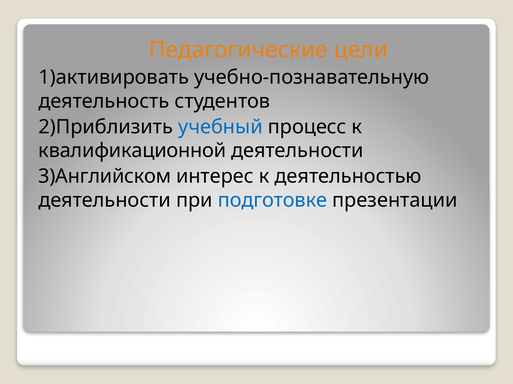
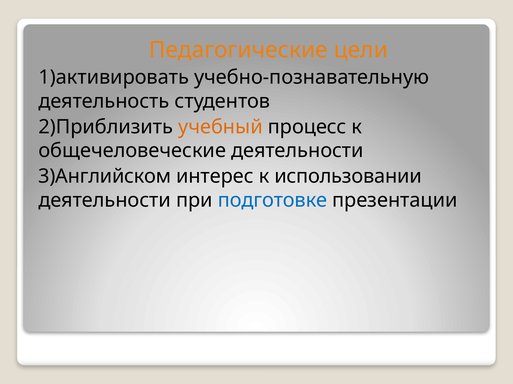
учебный colour: blue -> orange
квалификационной: квалификационной -> общечеловеческие
деятельностью: деятельностью -> использовании
